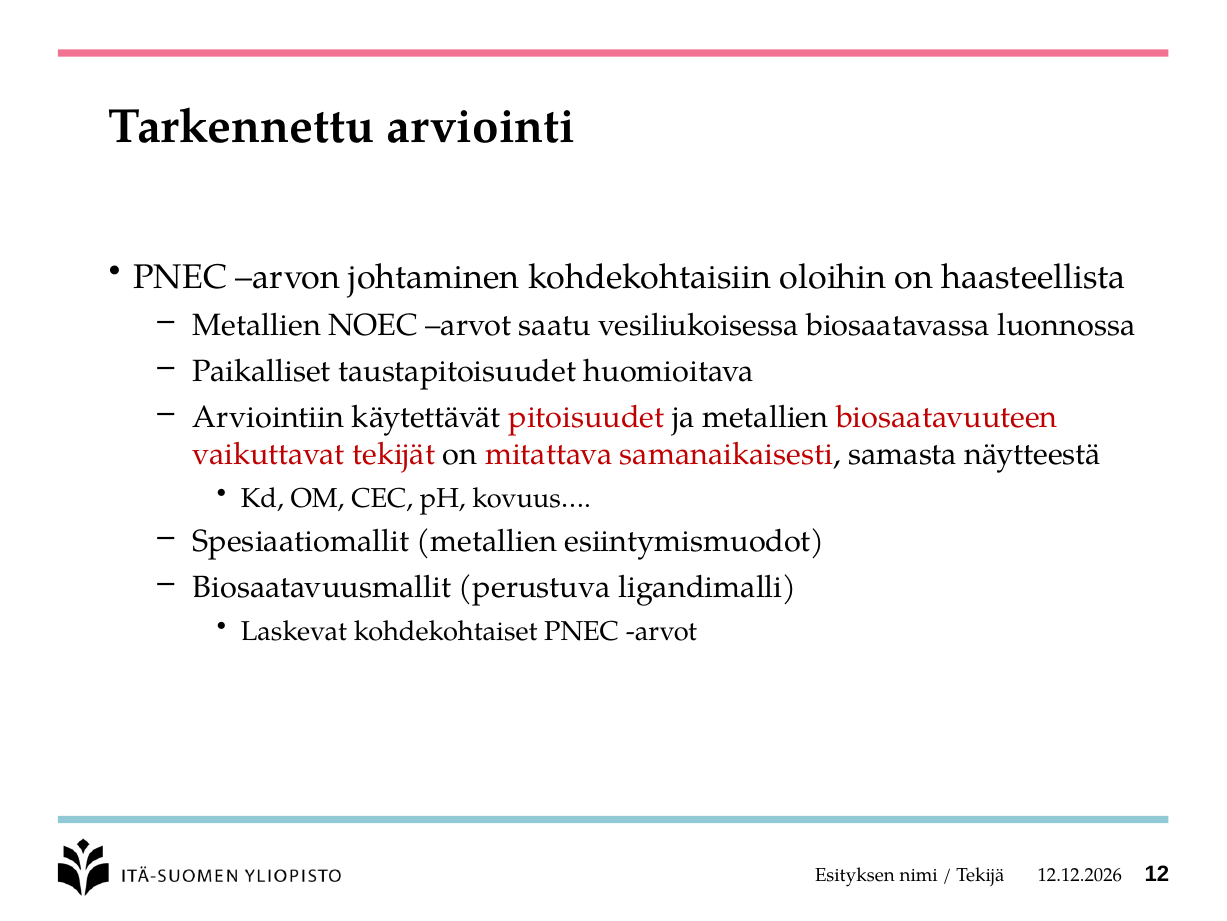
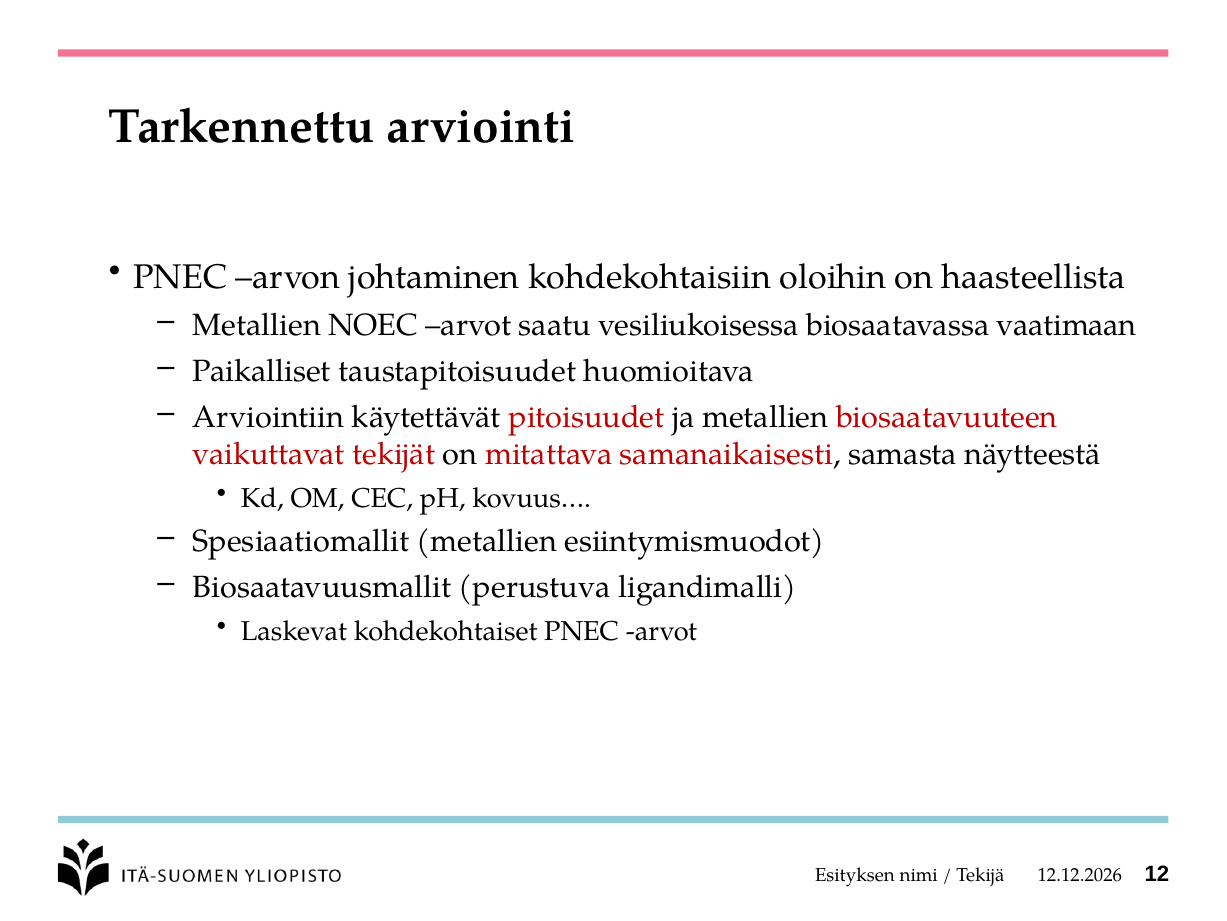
luonnossa: luonnossa -> vaatimaan
